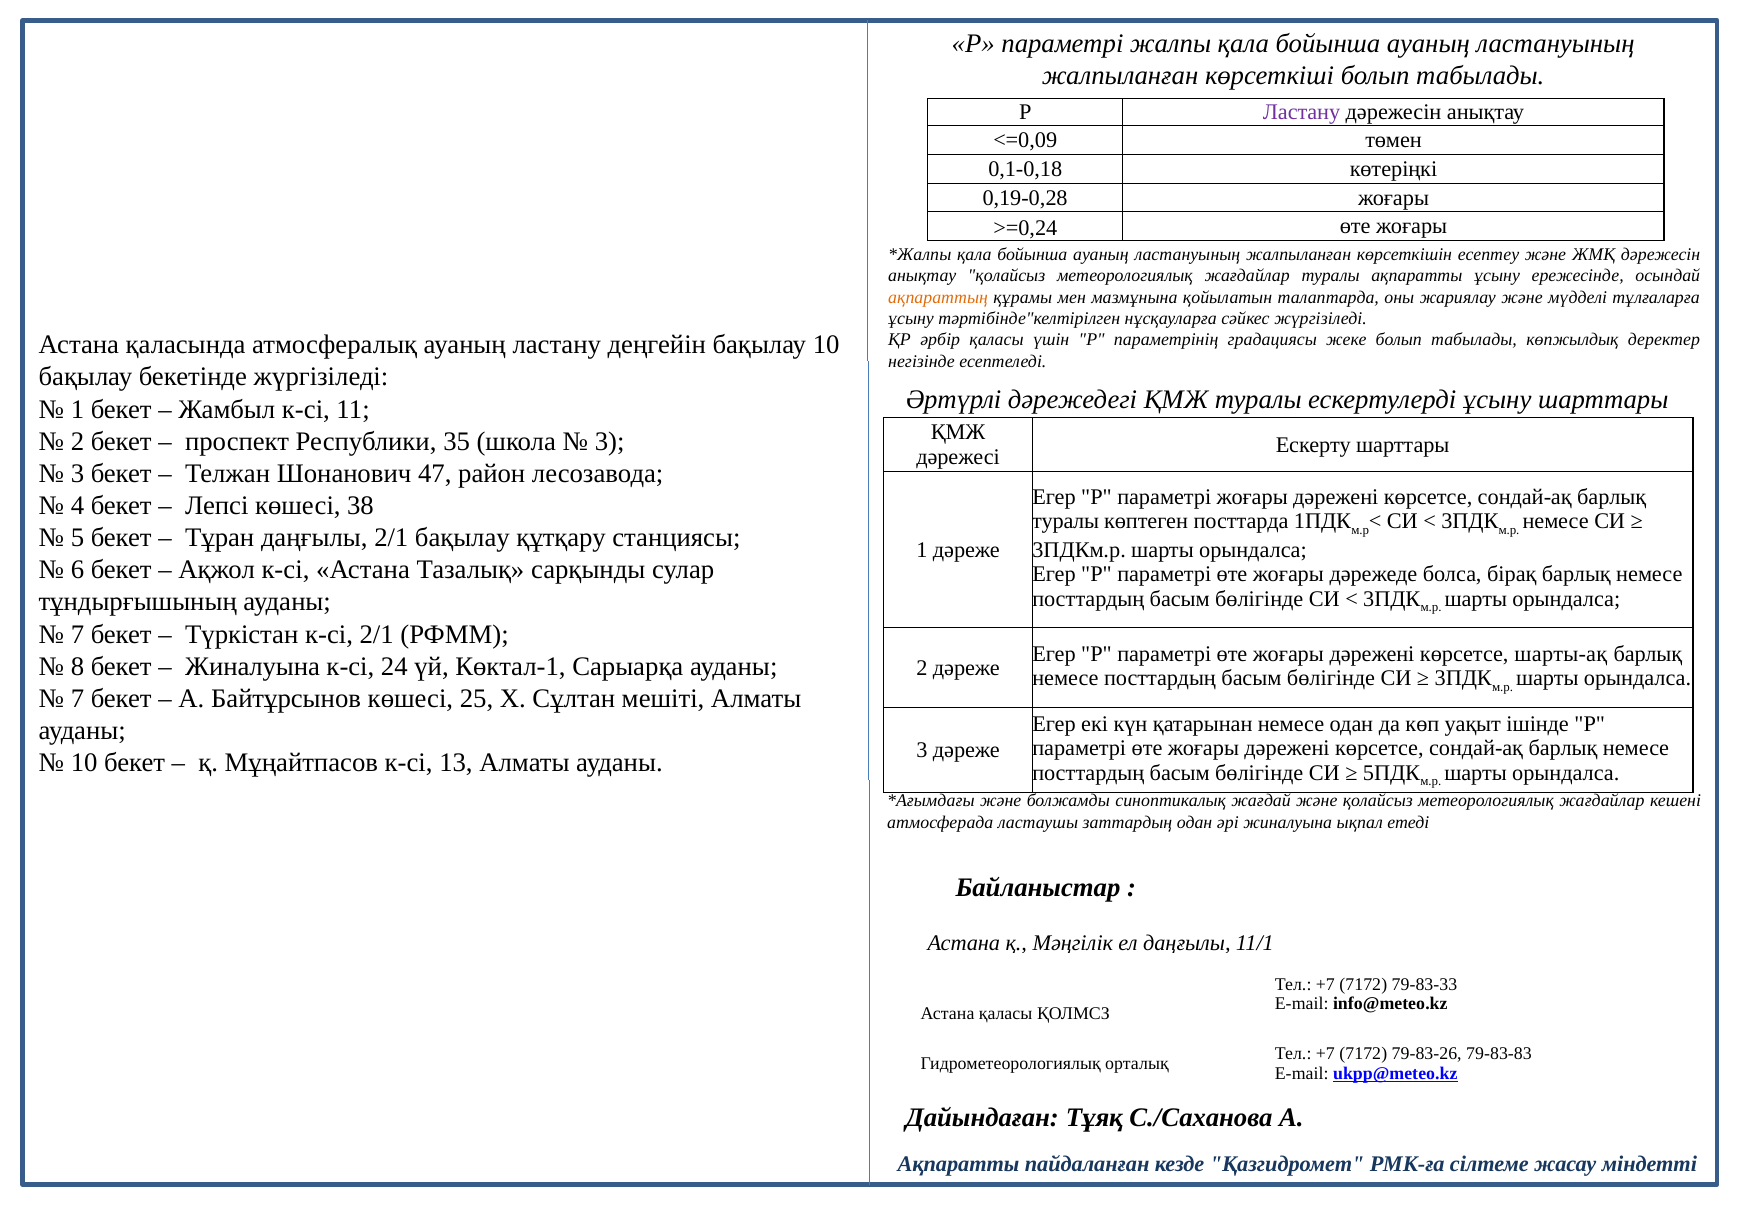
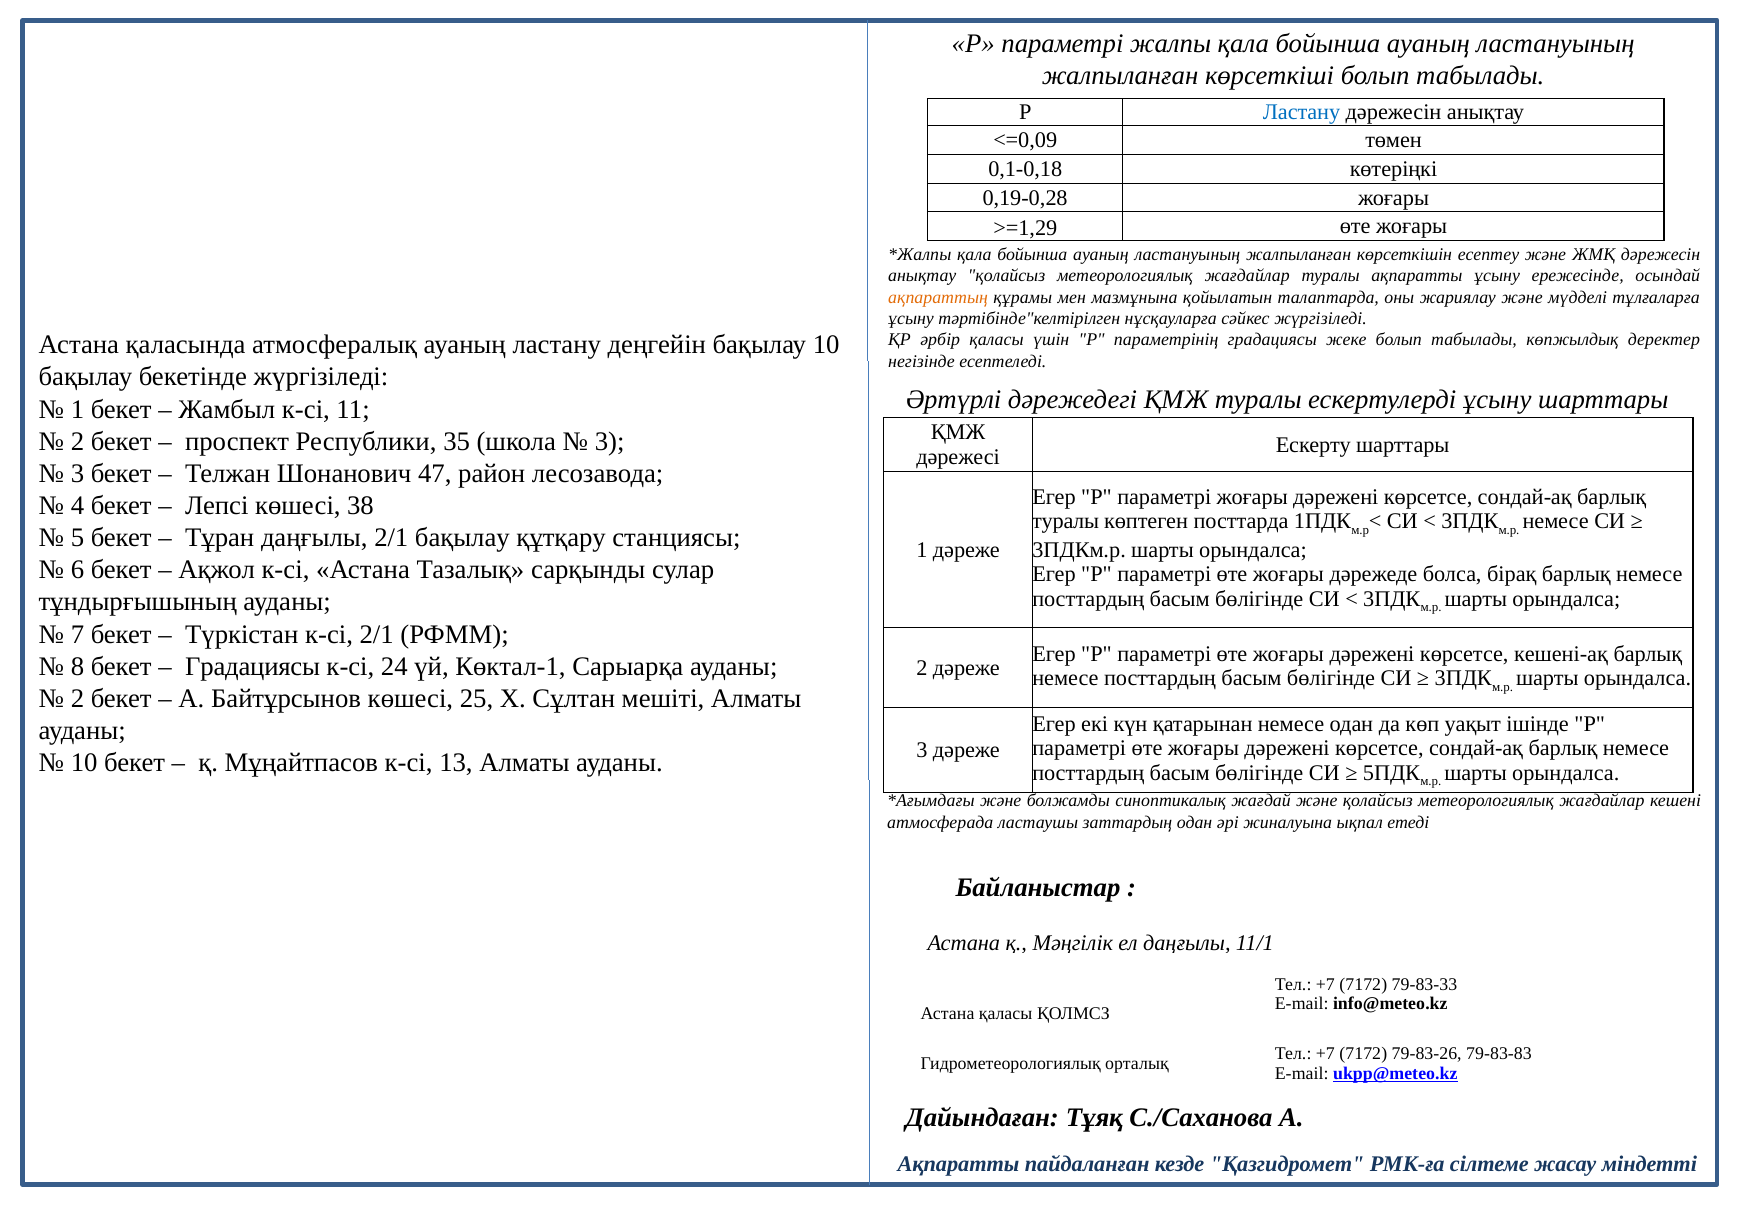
Ластану at (1302, 113) colour: purple -> blue
>=0,24: >=0,24 -> >=1,29
шарты-ақ: шарты-ақ -> кешені-ақ
Жиналуына at (253, 666): Жиналуына -> Градациясы
7 at (77, 698): 7 -> 2
